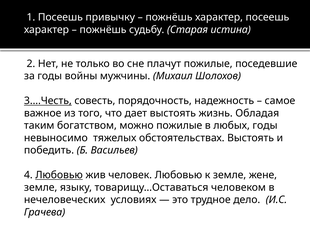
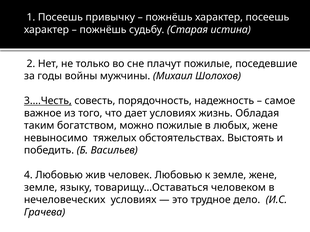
дает выстоять: выстоять -> условиях
любых годы: годы -> жене
Любовью at (59, 175) underline: present -> none
